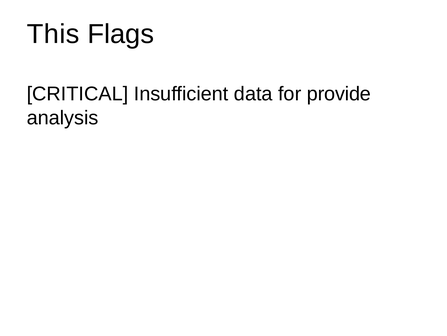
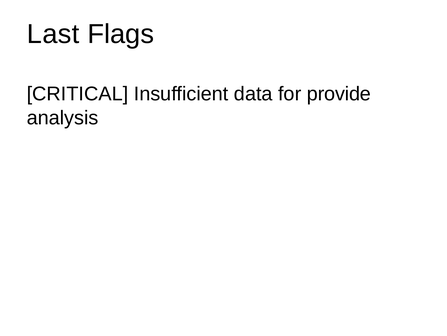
This: This -> Last
